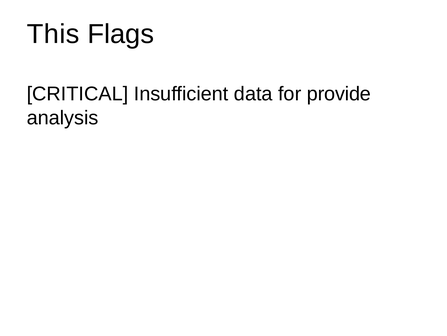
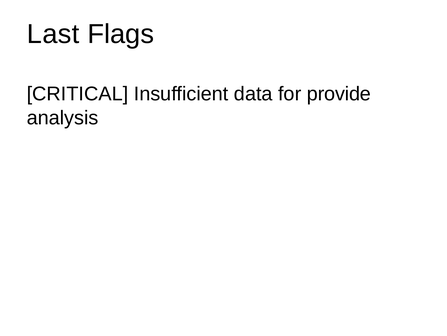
This: This -> Last
